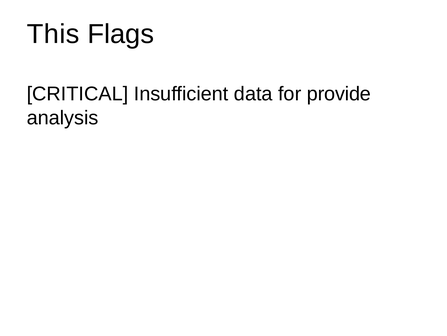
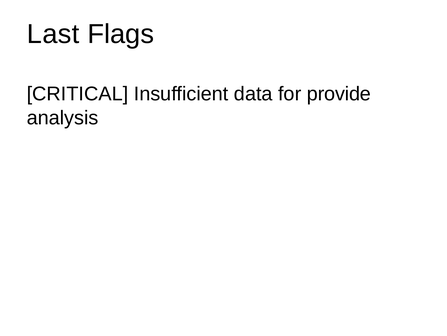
This: This -> Last
